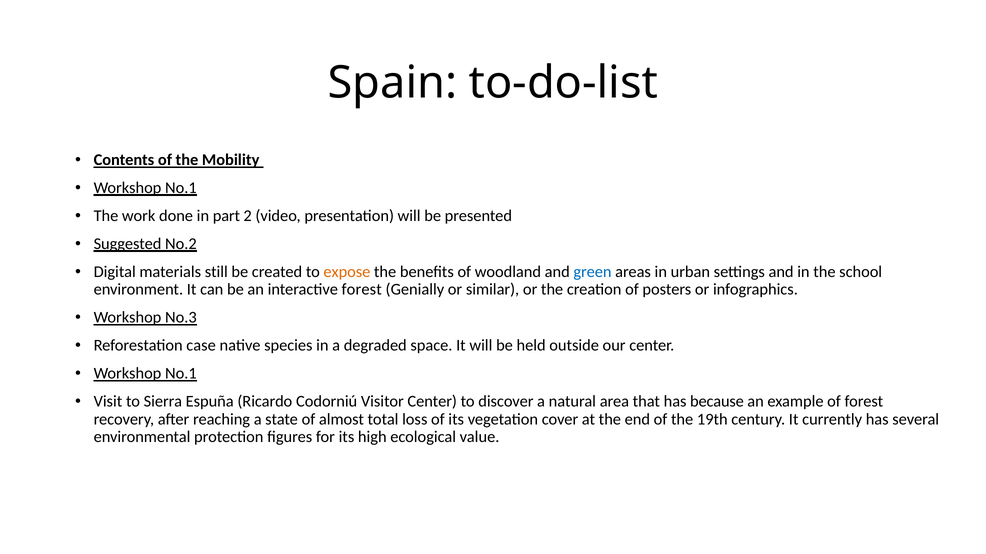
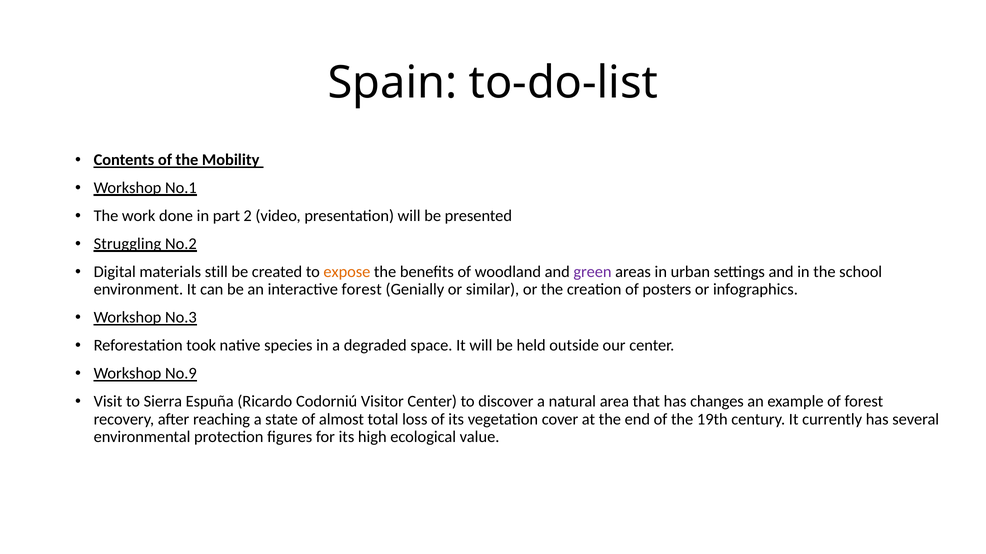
Suggested: Suggested -> Struggling
green colour: blue -> purple
case: case -> took
No.1 at (181, 374): No.1 -> No.9
because: because -> changes
